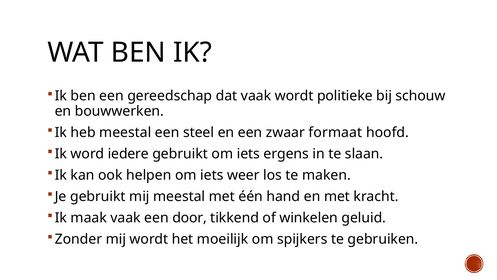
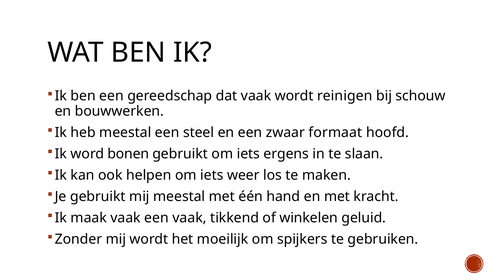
politieke: politieke -> reinigen
iedere: iedere -> bonen
een door: door -> vaak
